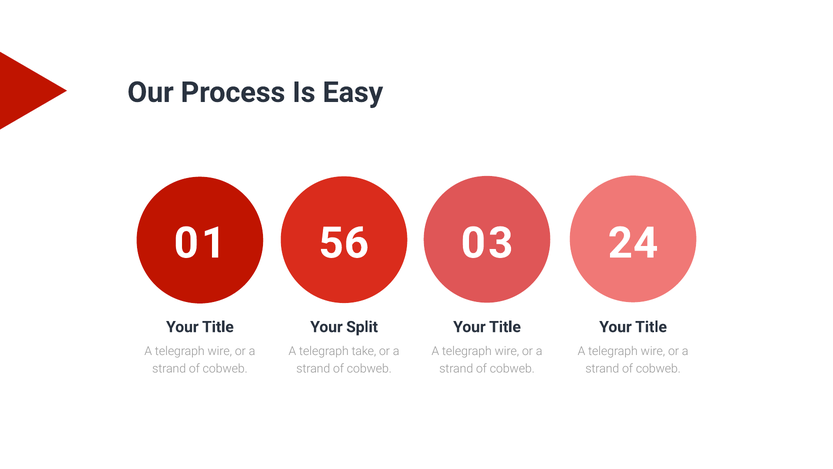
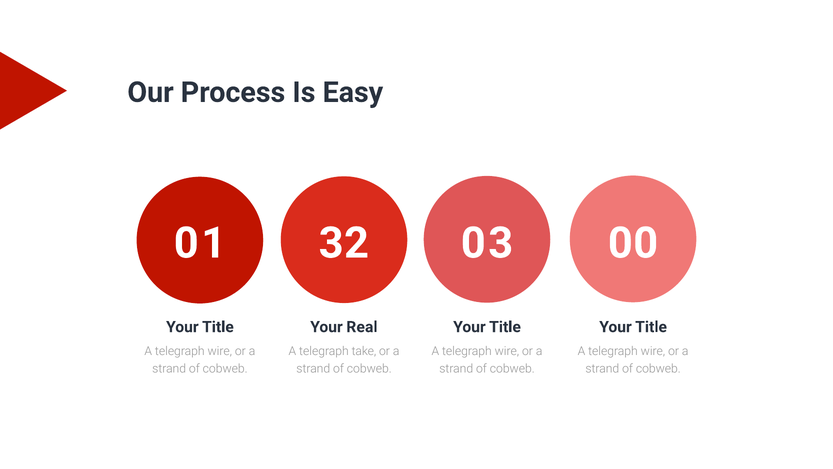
56: 56 -> 32
24: 24 -> 00
Split: Split -> Real
